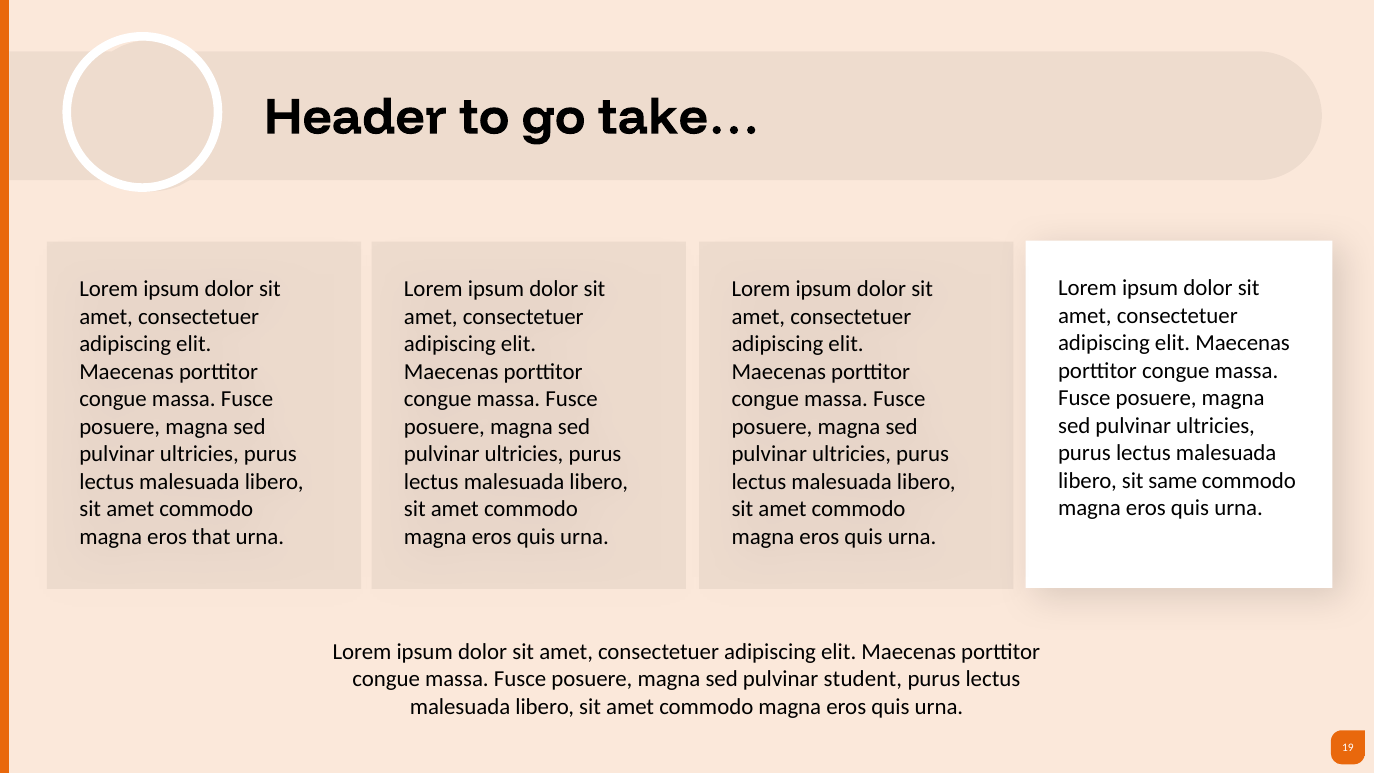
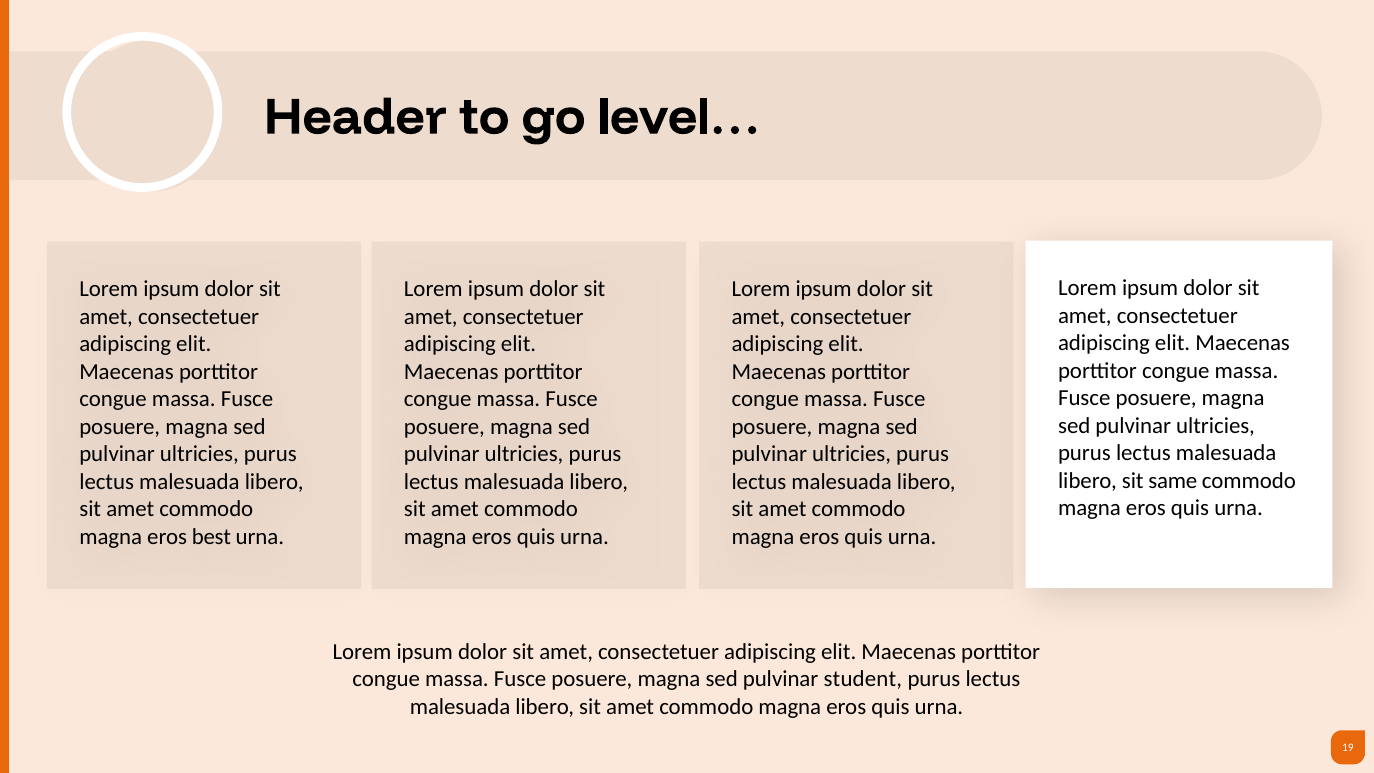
take…: take… -> level…
that: that -> best
